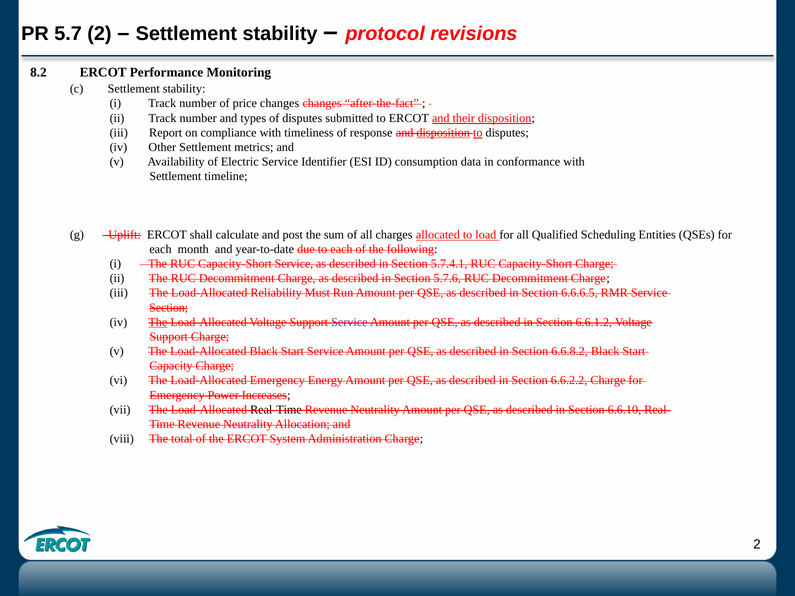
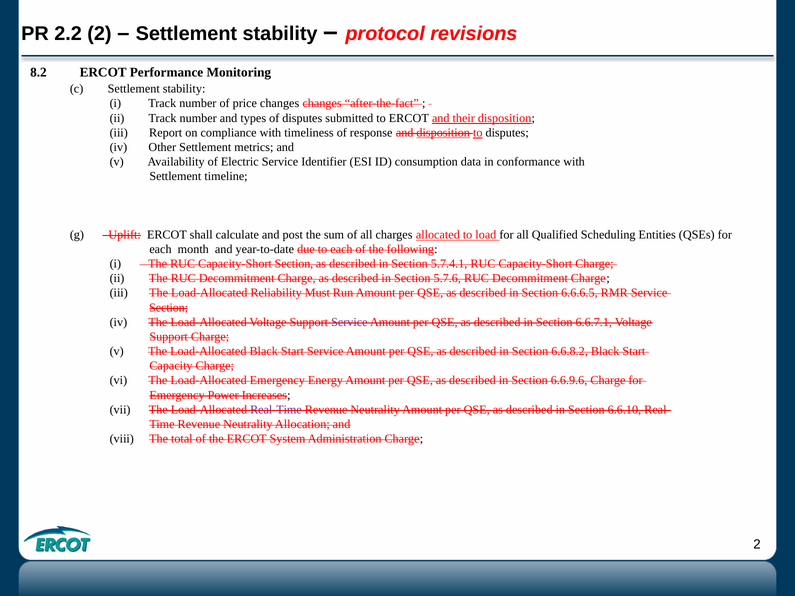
5.7: 5.7 -> 2.2
Capacity-Short Service: Service -> Section
The at (158, 322) underline: present -> none
6.6.1.2: 6.6.1.2 -> 6.6.7.1
6.6.2.2: 6.6.2.2 -> 6.6.9.6
Real-Time colour: black -> purple
